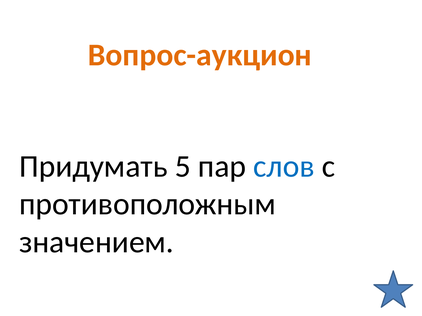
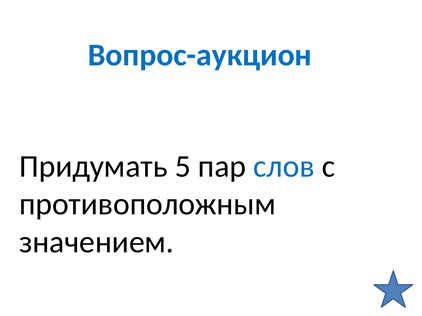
Вопрос-аукцион colour: orange -> blue
